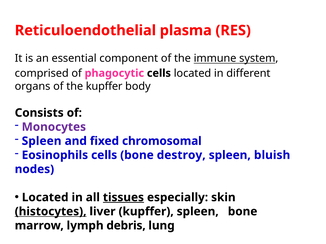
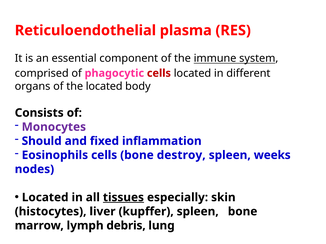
cells at (159, 73) colour: black -> red
the kupffer: kupffer -> located
Spleen at (42, 141): Spleen -> Should
chromosomal: chromosomal -> inflammation
bluish: bluish -> weeks
histocytes underline: present -> none
